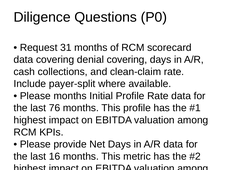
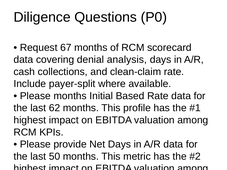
31: 31 -> 67
denial covering: covering -> analysis
Initial Profile: Profile -> Based
76: 76 -> 62
16: 16 -> 50
